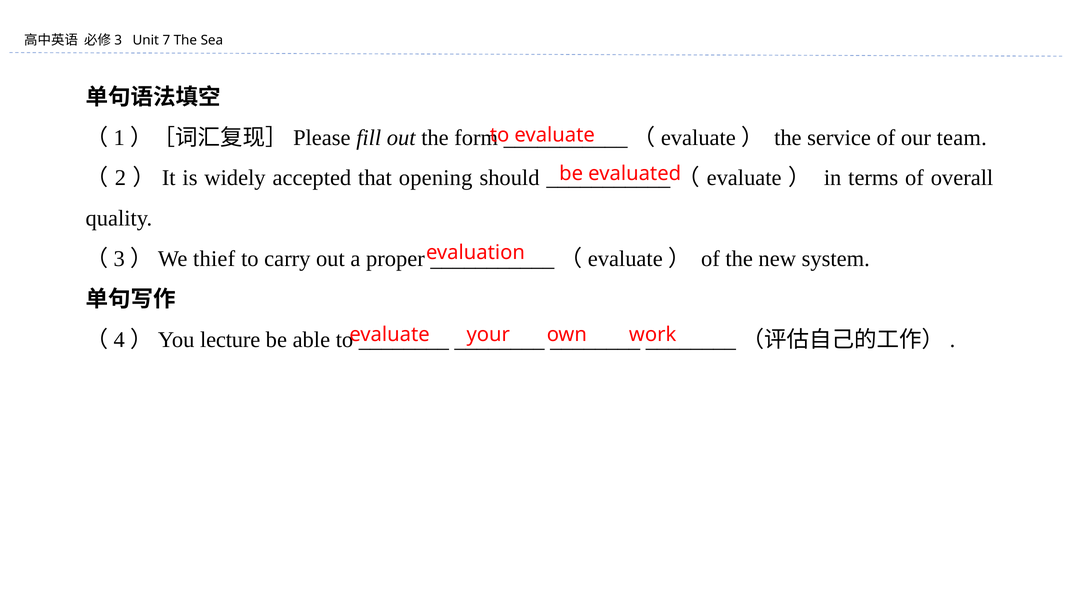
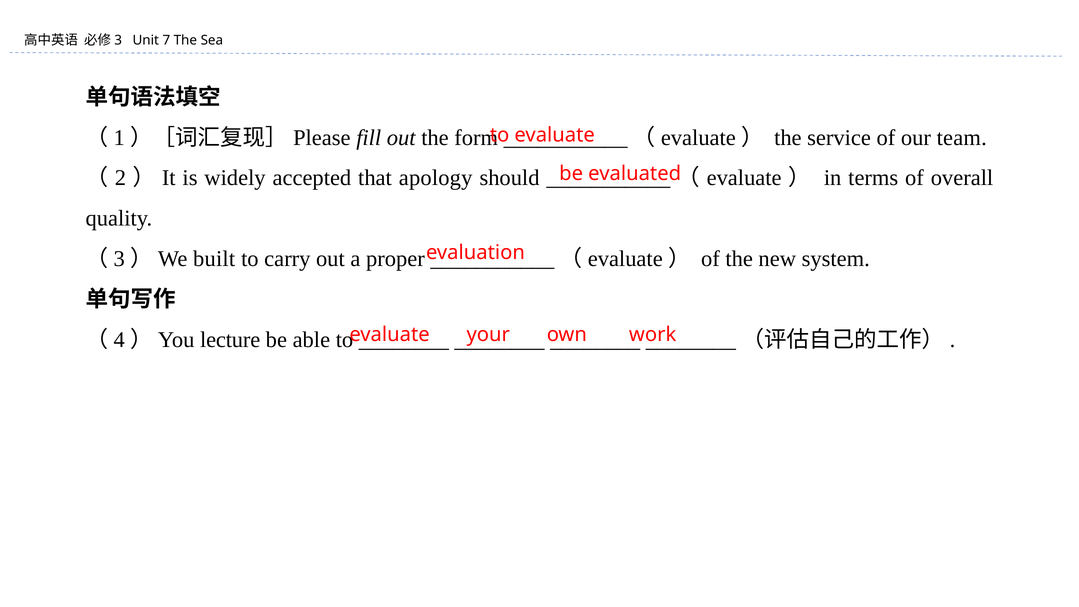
opening: opening -> apology
thief: thief -> built
